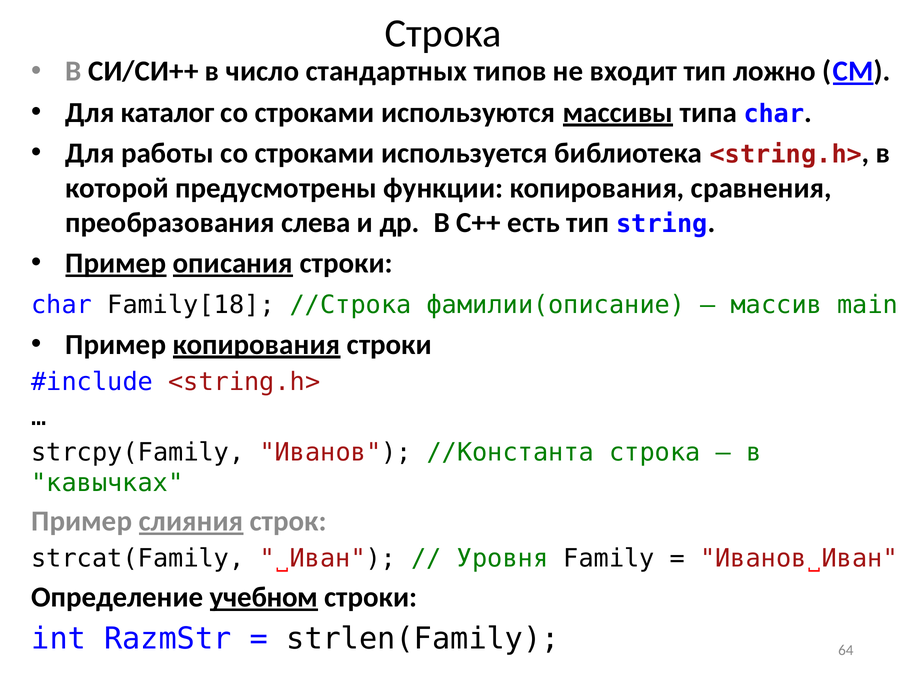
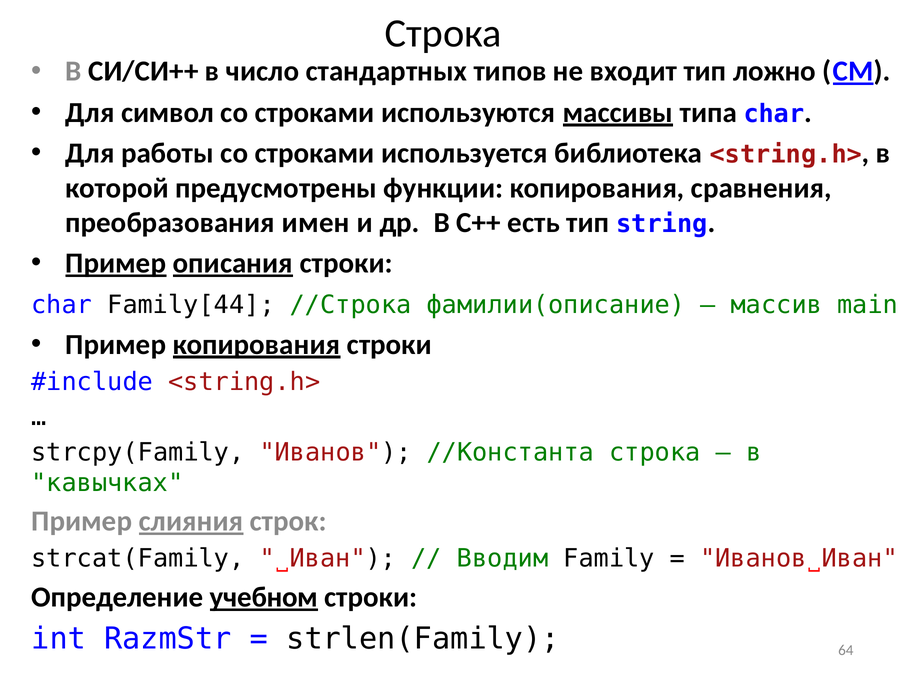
каталог: каталог -> символ
слева: слева -> имен
Family[18: Family[18 -> Family[44
Уровня: Уровня -> Вводим
